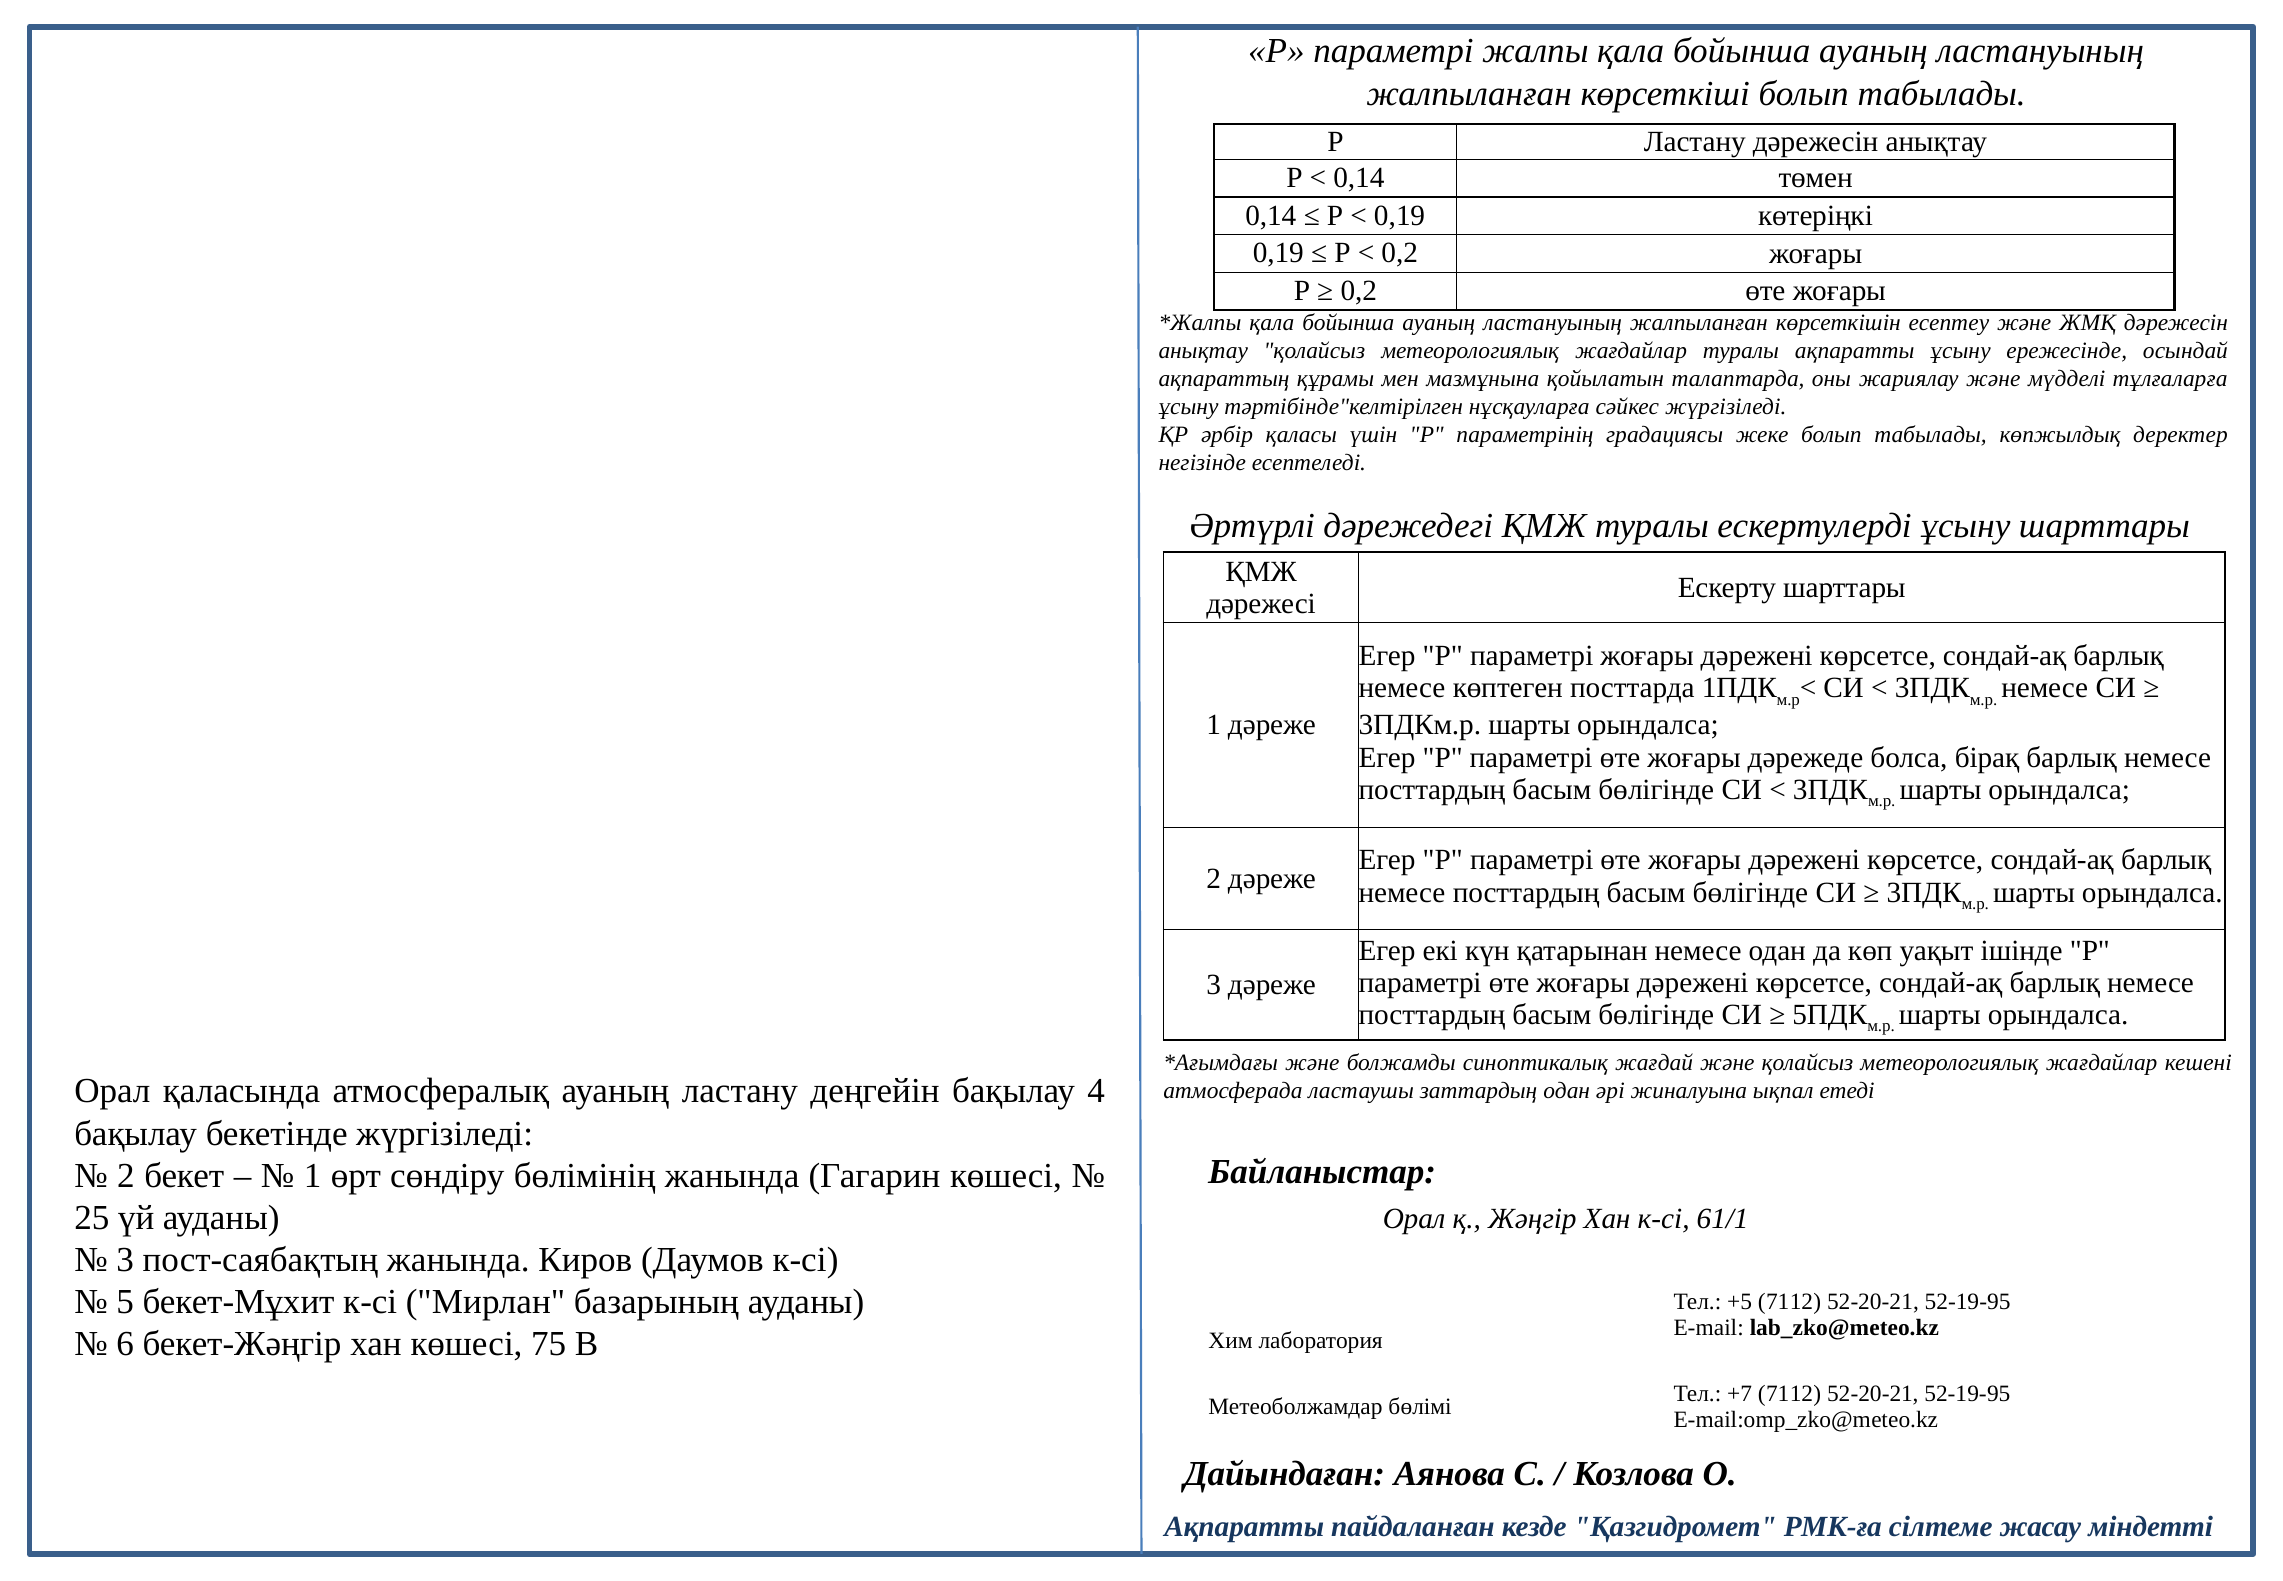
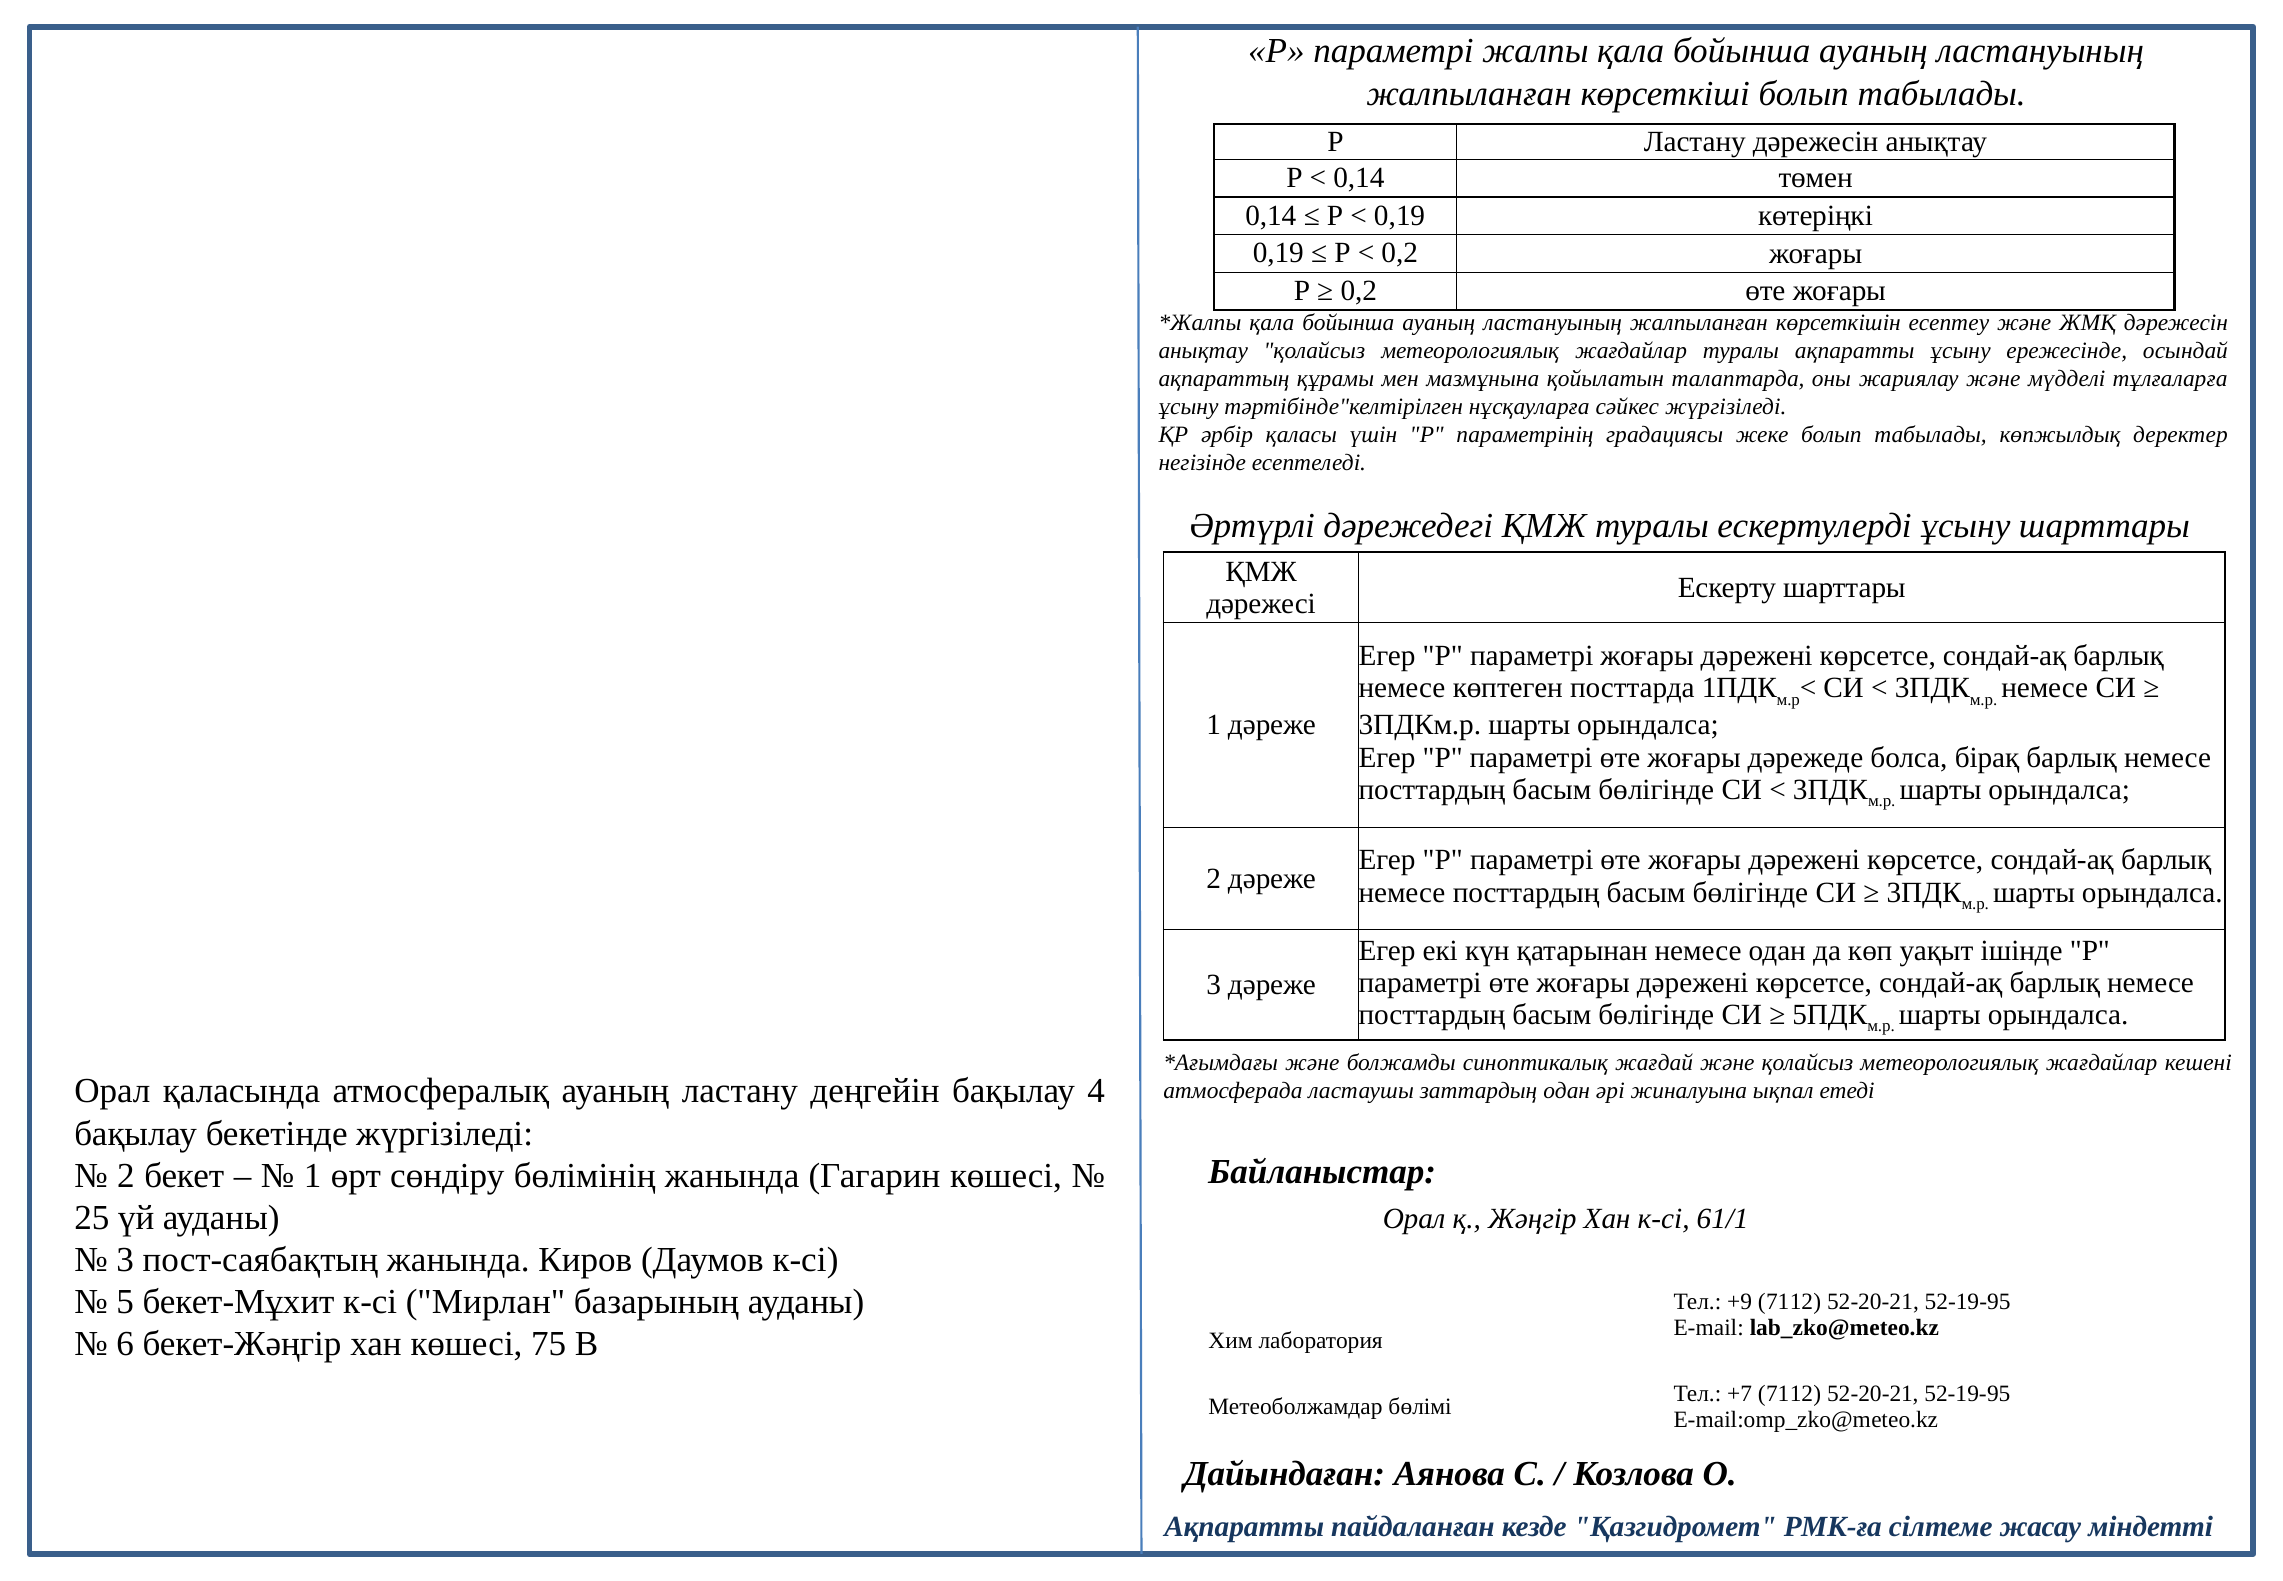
+5: +5 -> +9
